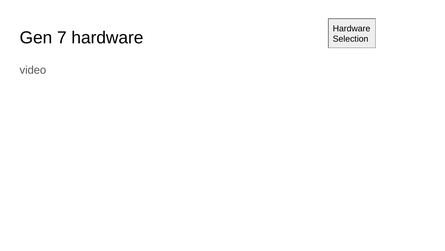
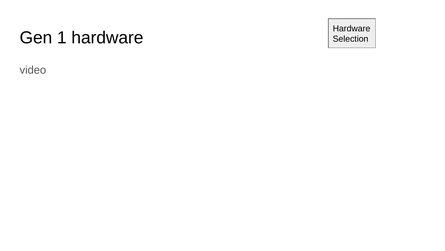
7: 7 -> 1
